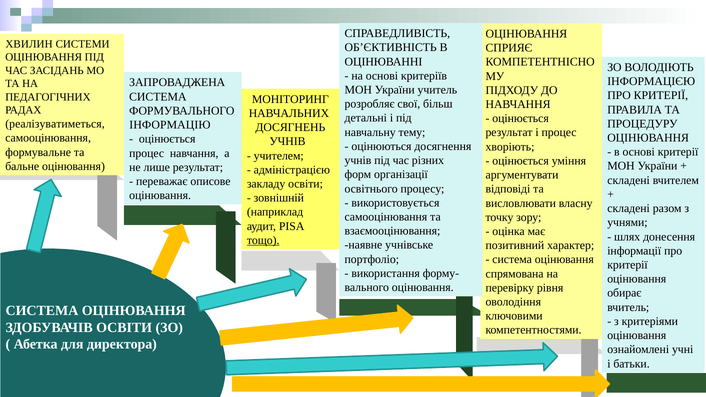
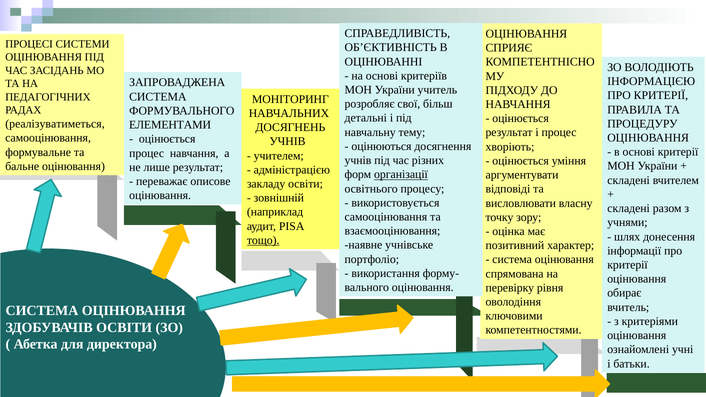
ХВИЛИН: ХВИЛИН -> ПРОЦЕСІ
ІНФОРМАЦІЮ: ІНФОРМАЦІЮ -> ЕЛЕМЕНТАМИ
організації underline: none -> present
